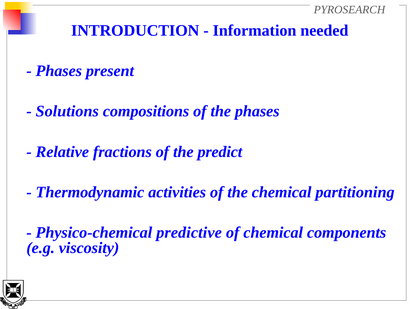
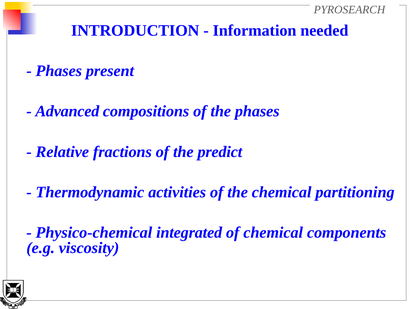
Solutions: Solutions -> Advanced
predictive: predictive -> integrated
